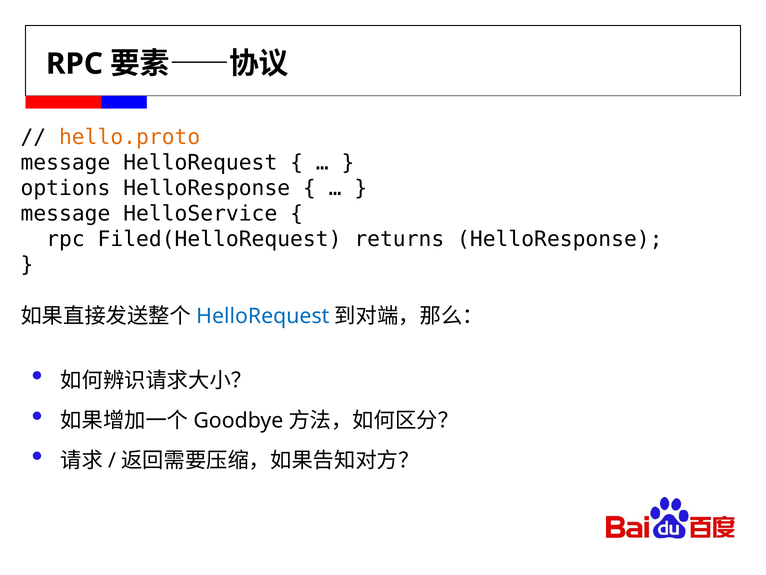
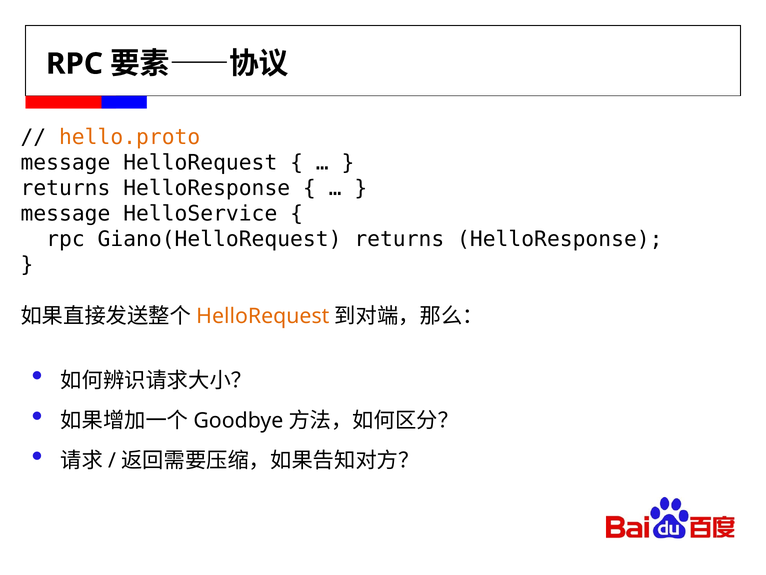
options at (65, 188): options -> returns
Filed(HelloRequest: Filed(HelloRequest -> Giano(HelloRequest
HelloRequest at (263, 316) colour: blue -> orange
